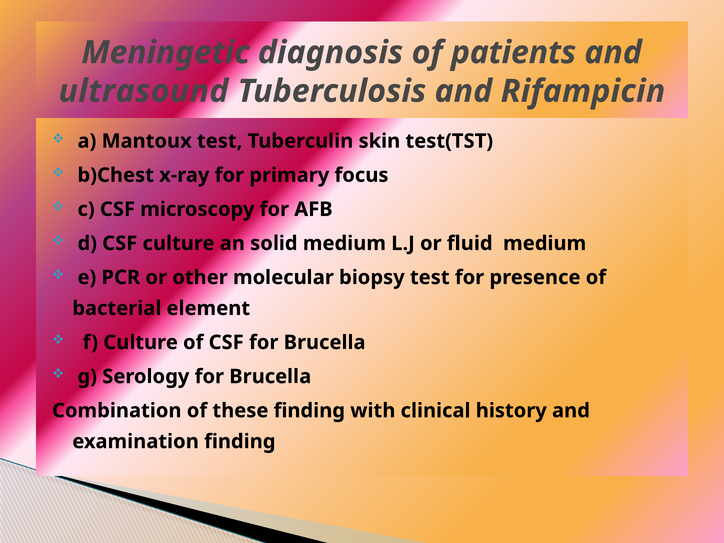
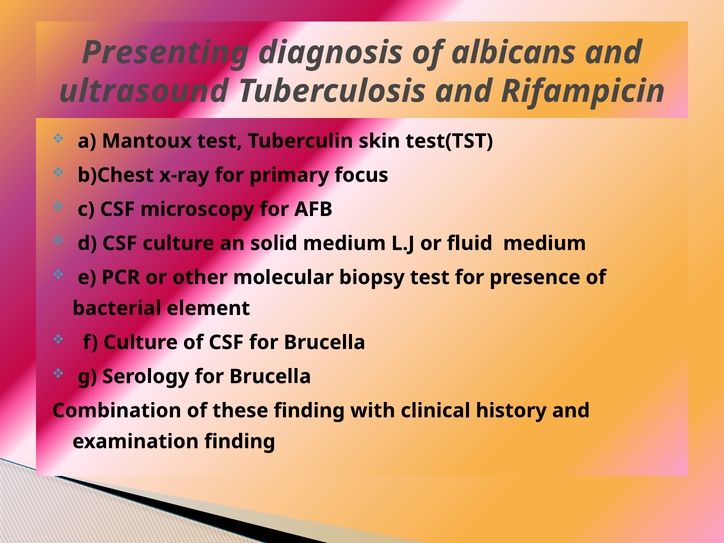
Meningetic: Meningetic -> Presenting
patients: patients -> albicans
